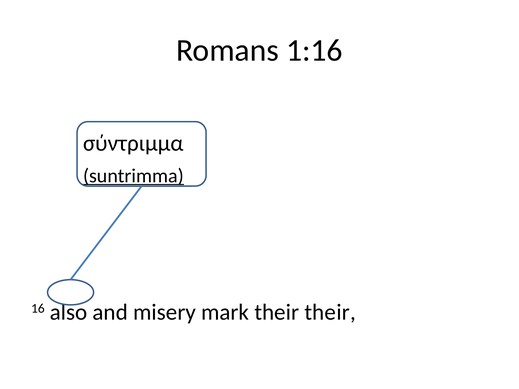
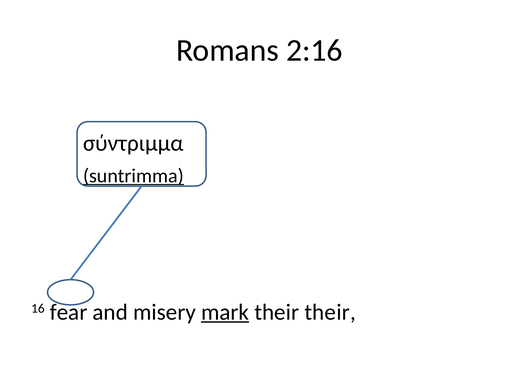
1:16: 1:16 -> 2:16
also: also -> fear
mark underline: none -> present
